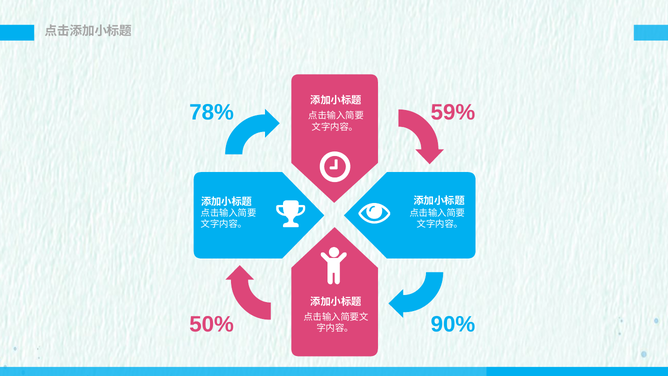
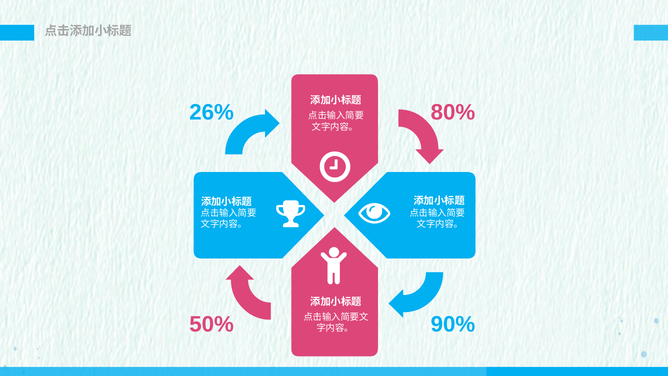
78%: 78% -> 26%
59%: 59% -> 80%
